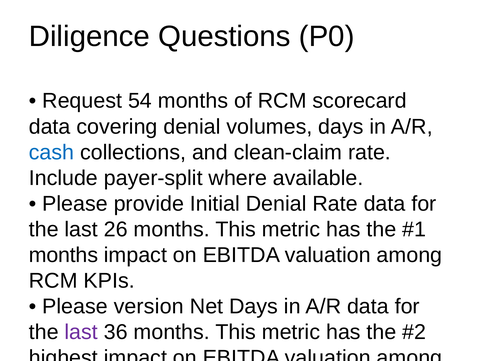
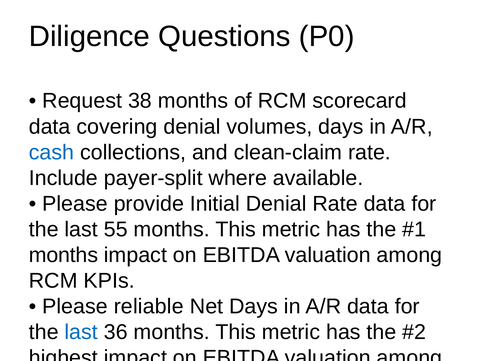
54: 54 -> 38
26: 26 -> 55
version: version -> reliable
last at (81, 332) colour: purple -> blue
